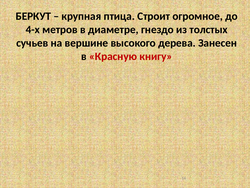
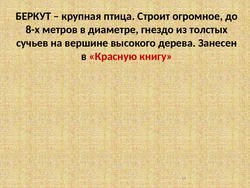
4-х: 4-х -> 8-х
